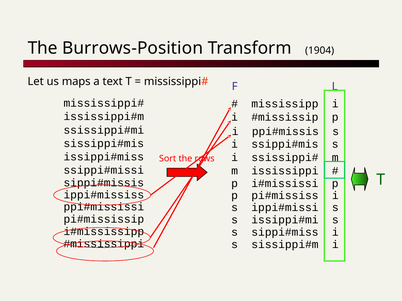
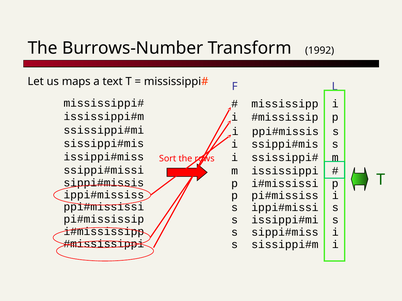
Burrows-Position: Burrows-Position -> Burrows-Number
1904: 1904 -> 1992
